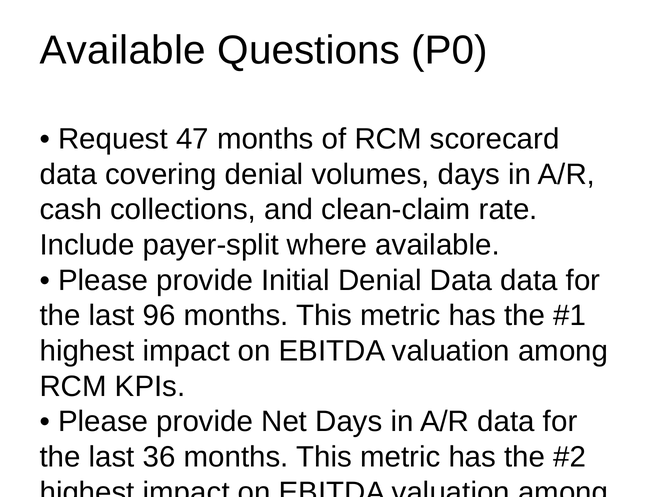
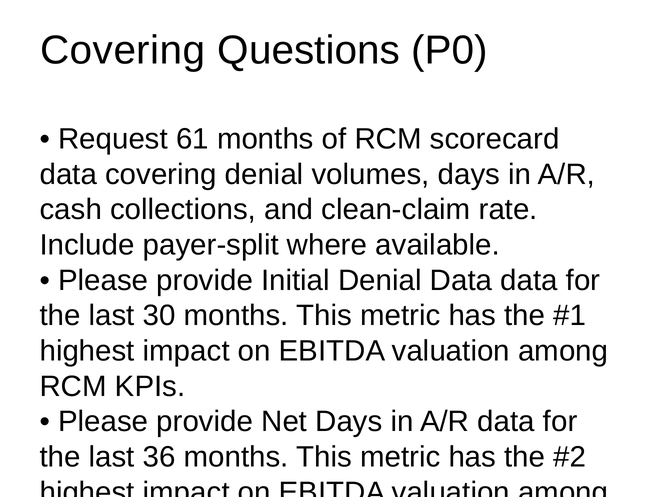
Available at (123, 50): Available -> Covering
47: 47 -> 61
96: 96 -> 30
